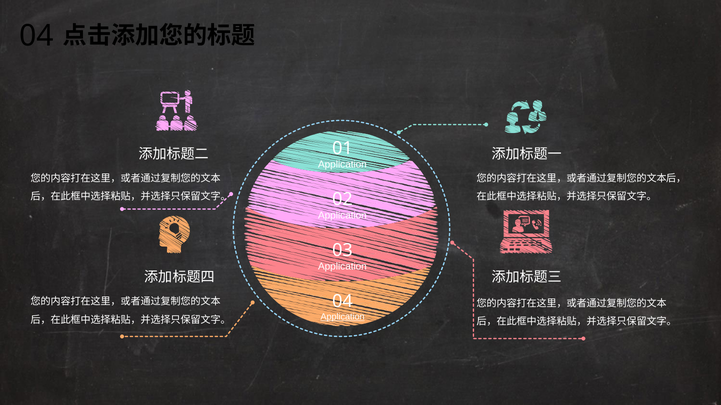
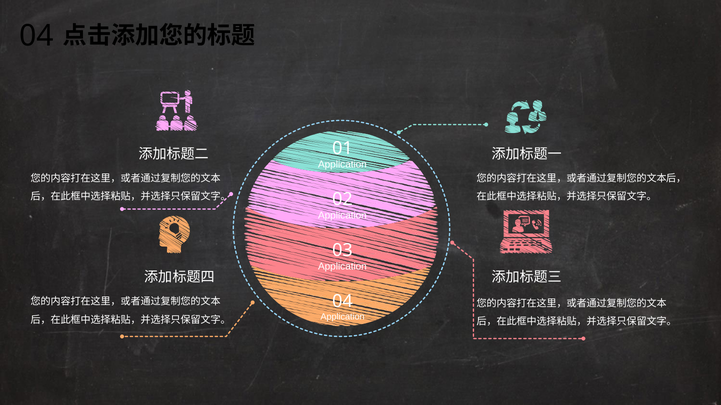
Application at (343, 317) underline: present -> none
